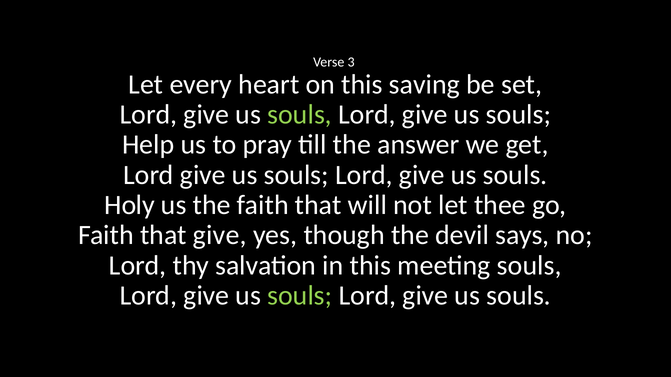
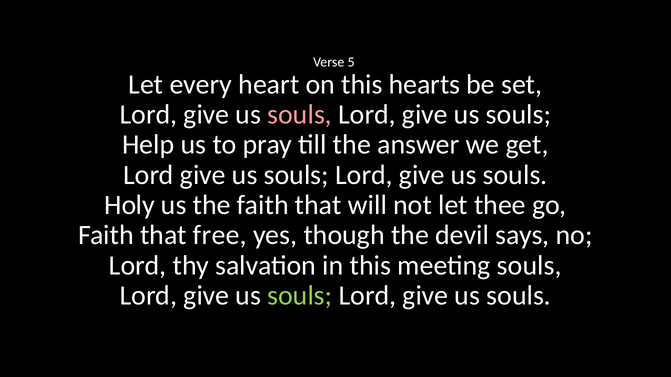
3: 3 -> 5
saving: saving -> hearts
souls at (300, 115) colour: light green -> pink
that give: give -> free
